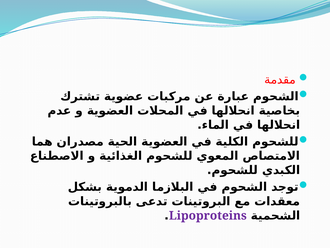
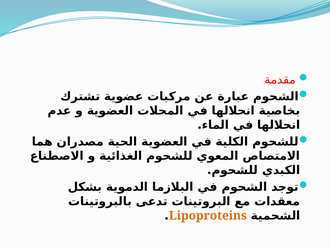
Lipoproteins colour: purple -> orange
